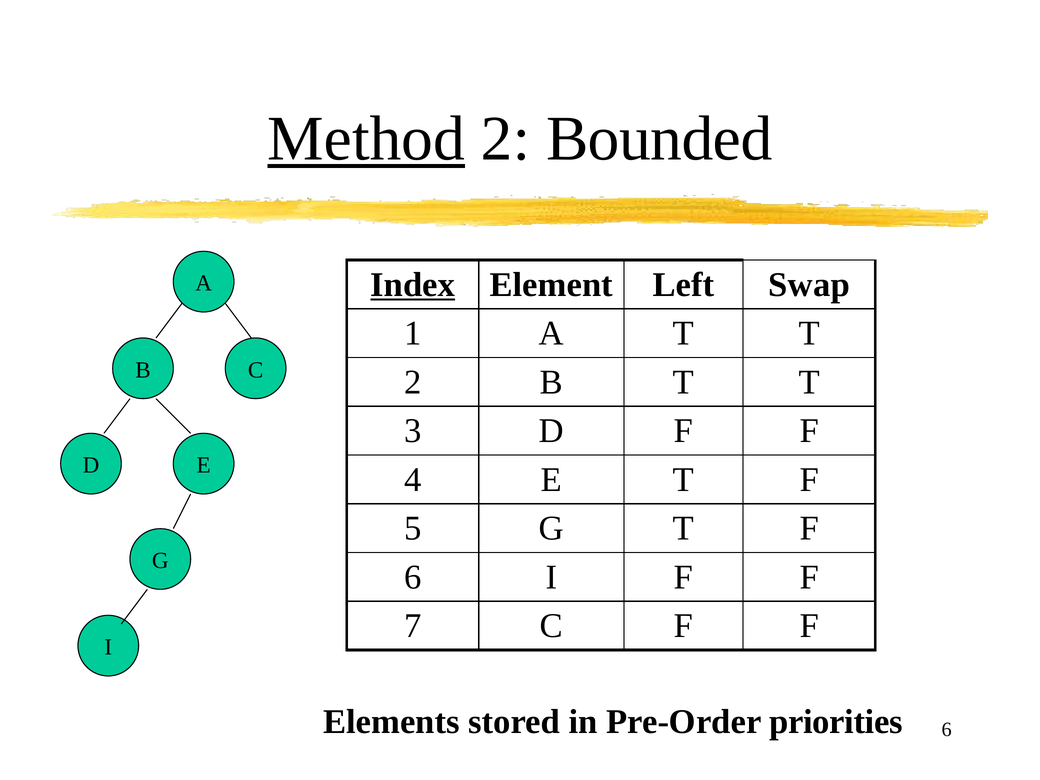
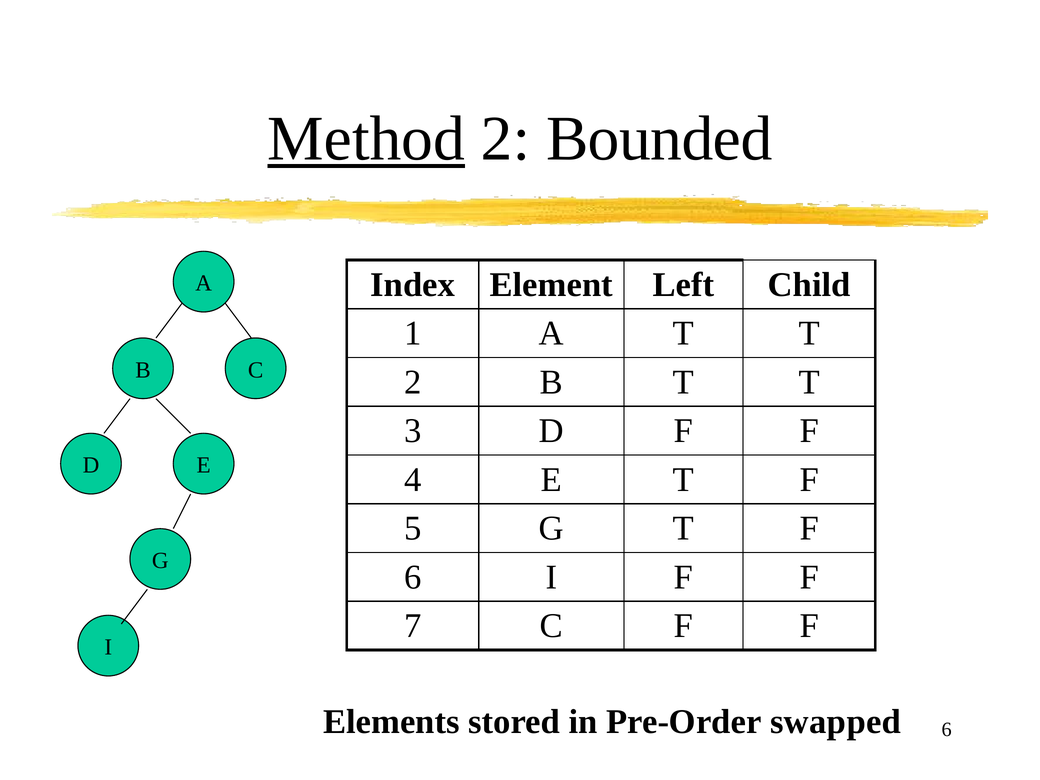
Index underline: present -> none
Swap: Swap -> Child
priorities: priorities -> swapped
